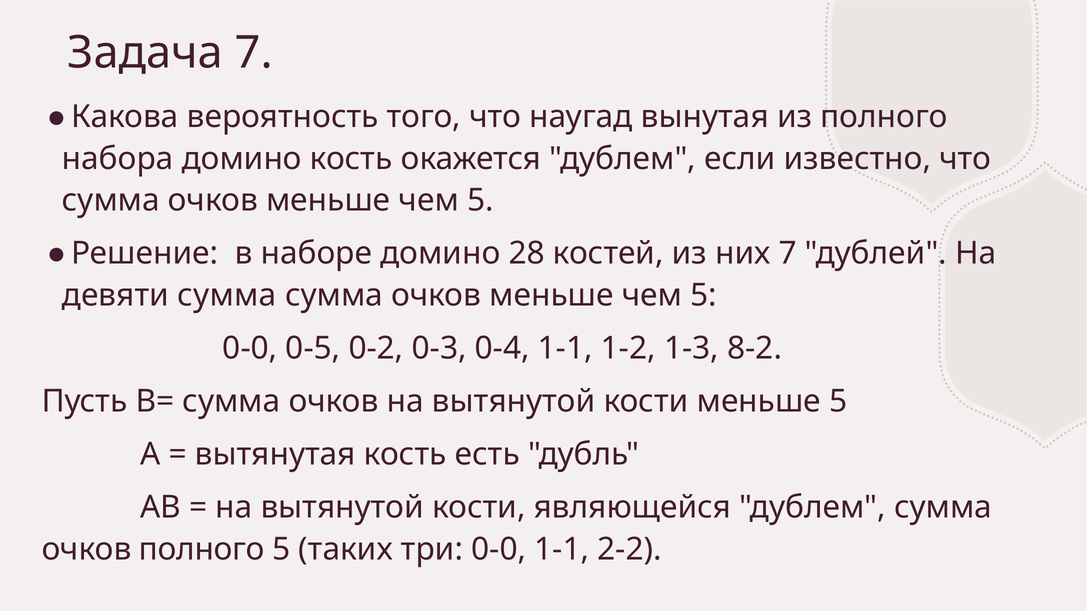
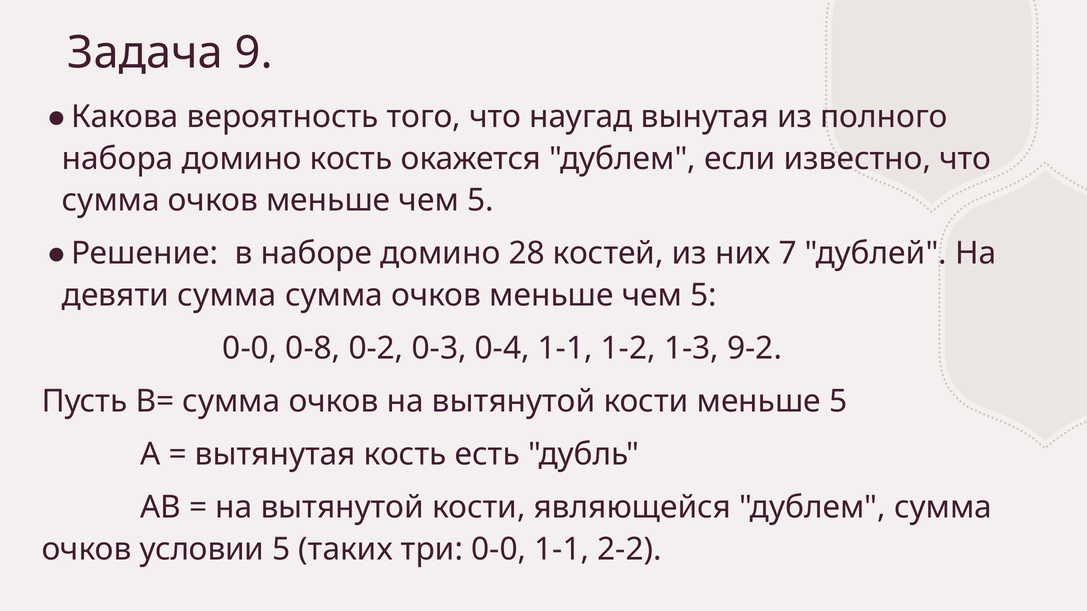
Задача 7: 7 -> 9
0-5: 0-5 -> 0-8
8-2: 8-2 -> 9-2
очков полного: полного -> условии
